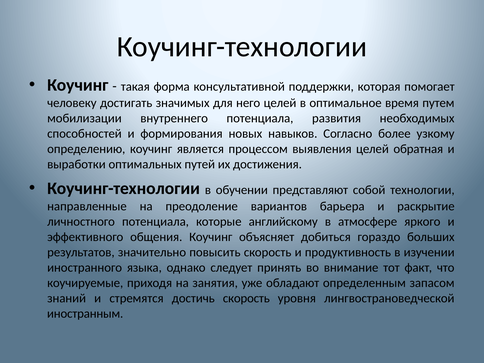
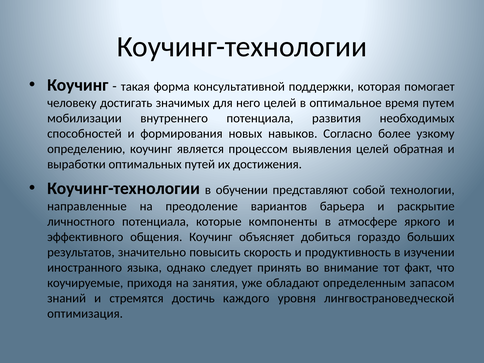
английскому: английскому -> компоненты
достичь скорость: скорость -> каждого
иностранным: иностранным -> оптимизация
